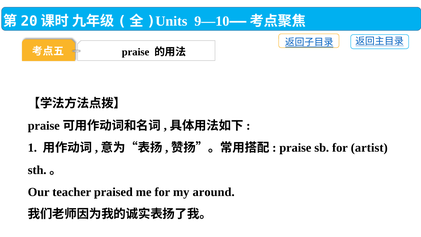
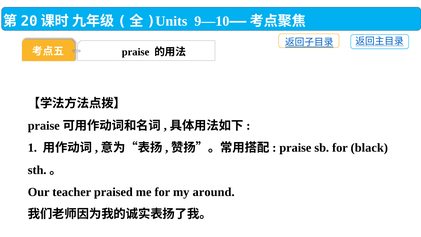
artist: artist -> black
